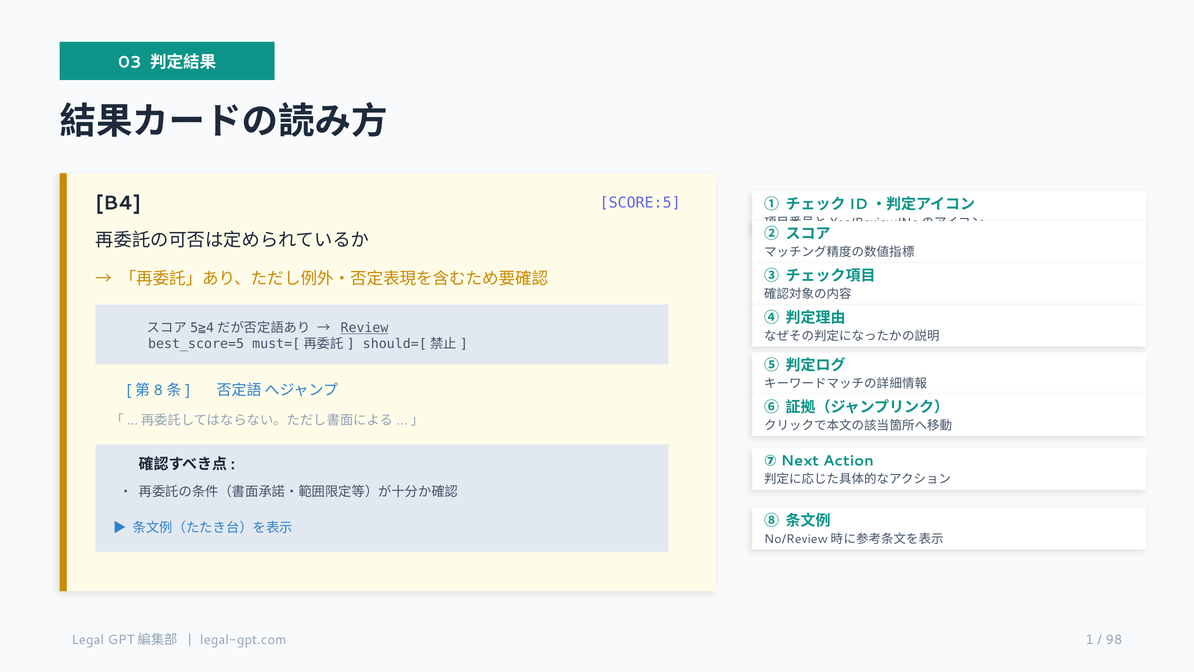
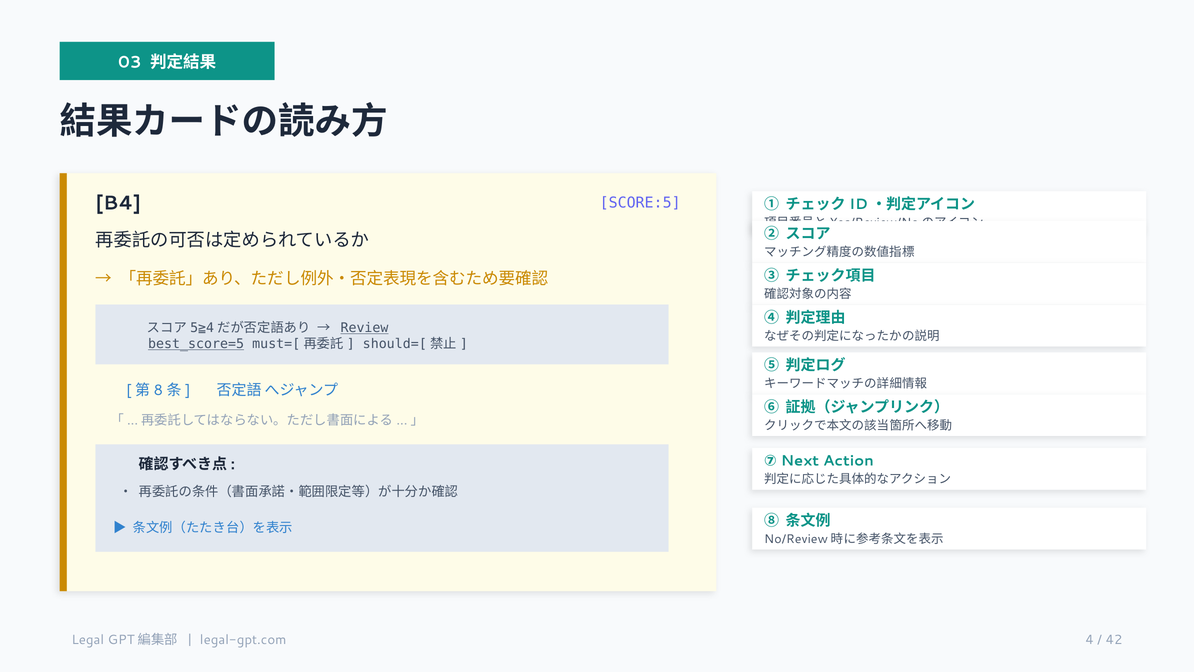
best_score=5 underline: none -> present
1: 1 -> 4
98: 98 -> 42
